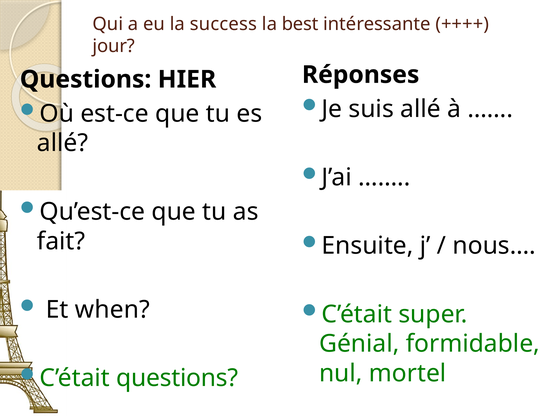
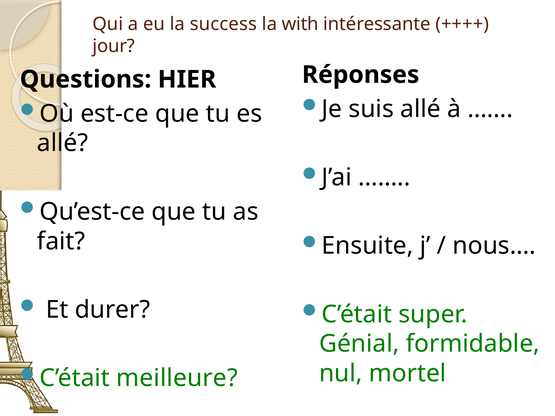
best: best -> with
when: when -> durer
C’était questions: questions -> meilleure
